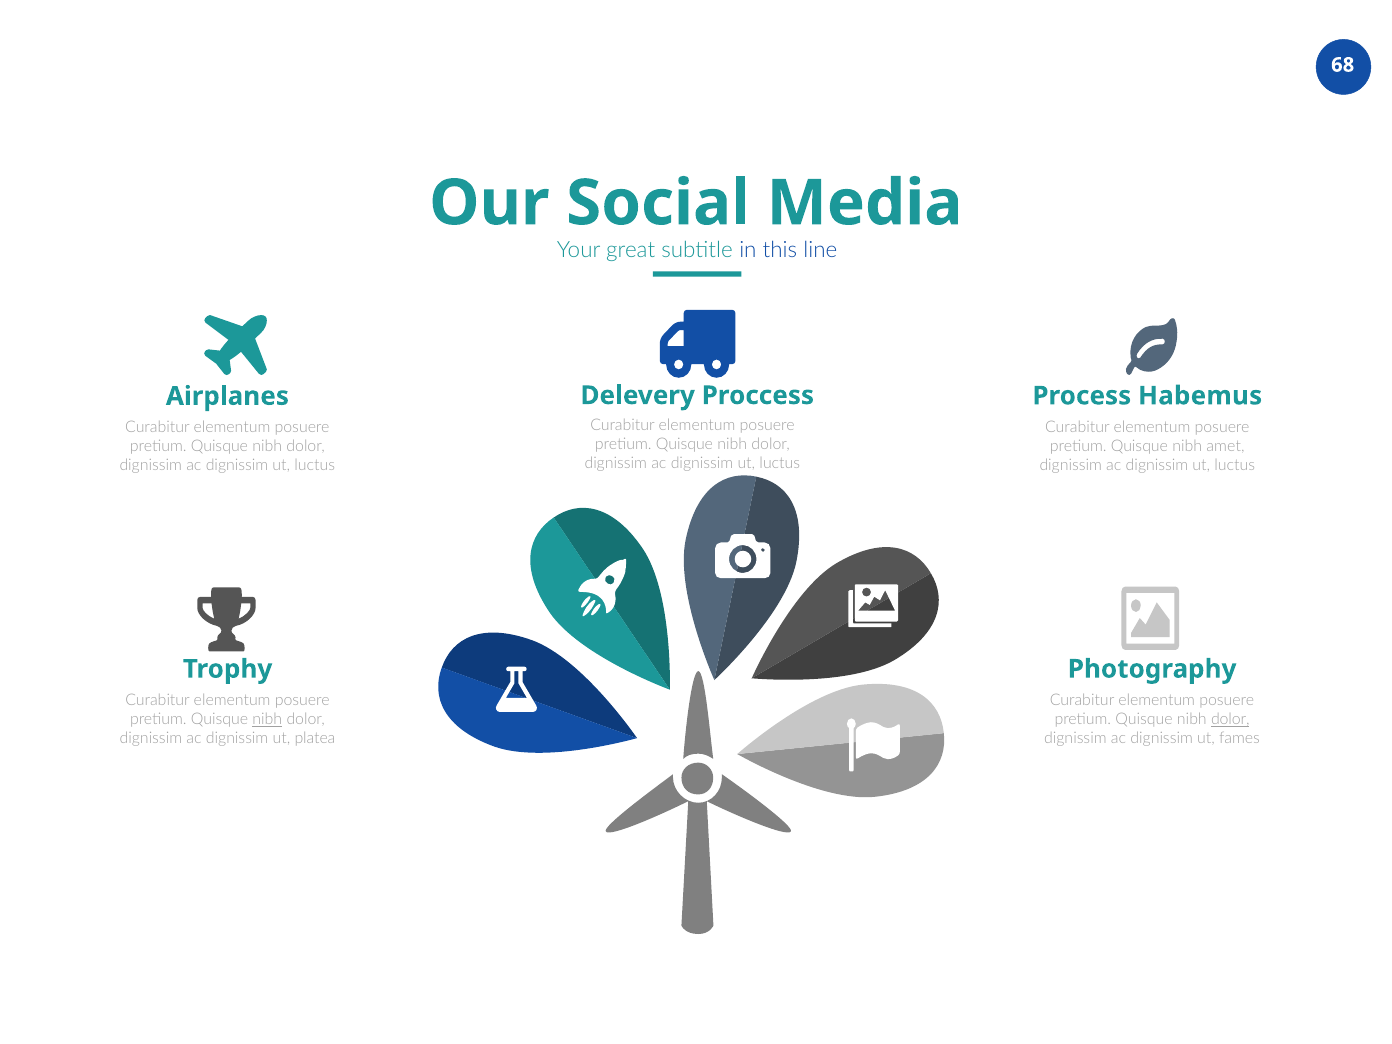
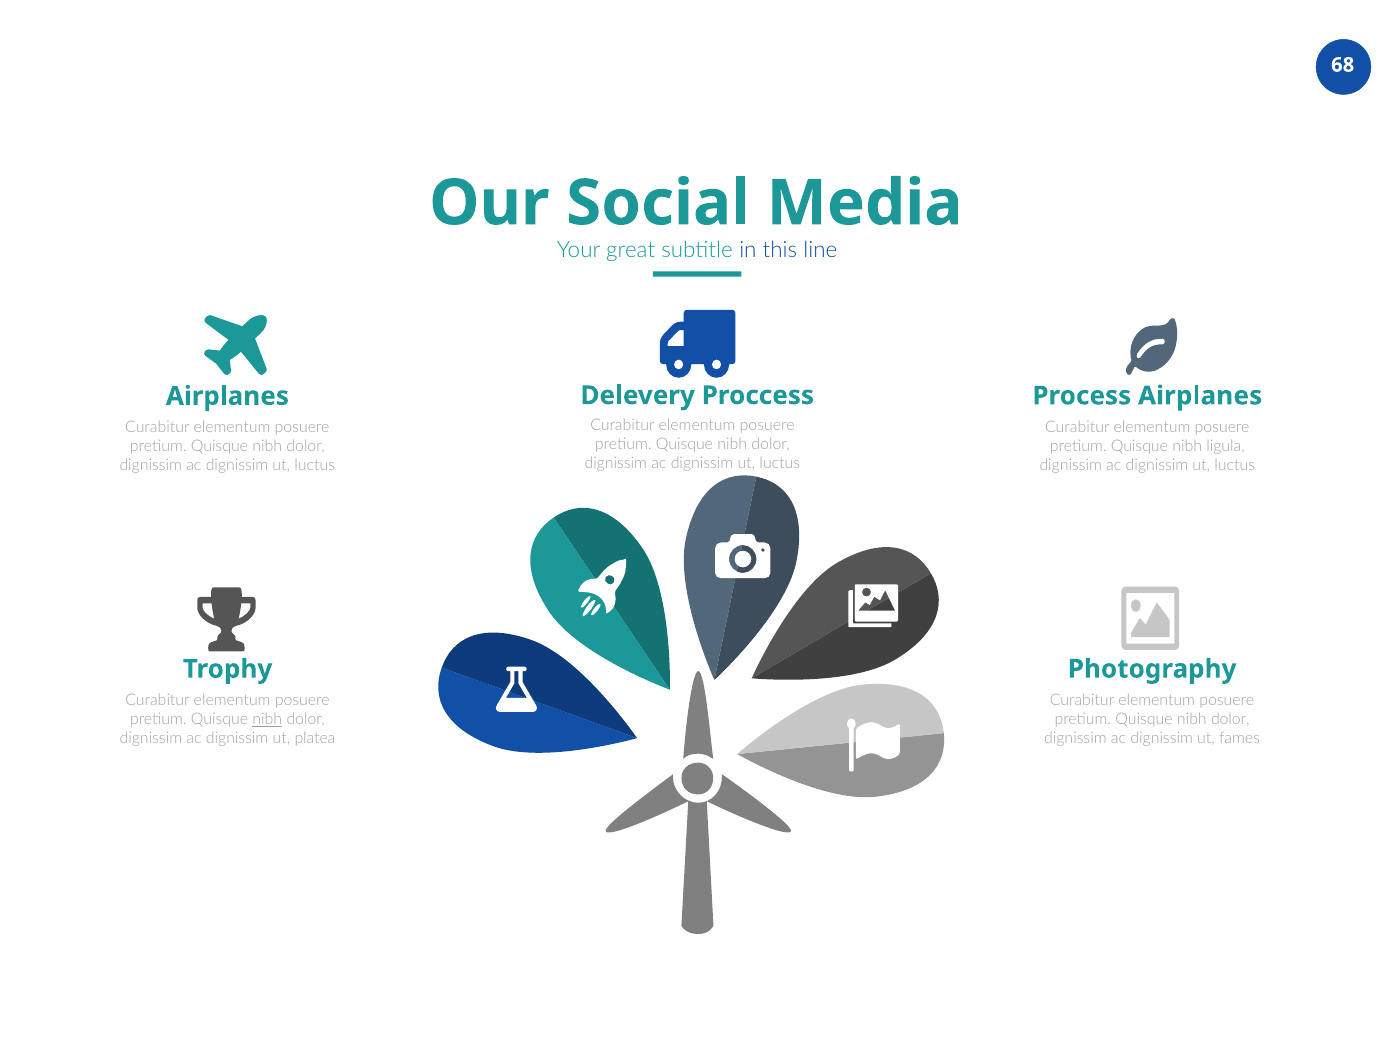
Process Habemus: Habemus -> Airplanes
amet: amet -> ligula
dolor at (1230, 719) underline: present -> none
